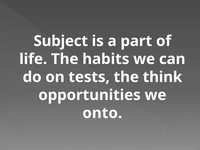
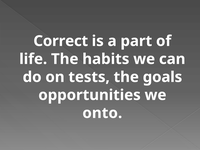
Subject: Subject -> Correct
think: think -> goals
